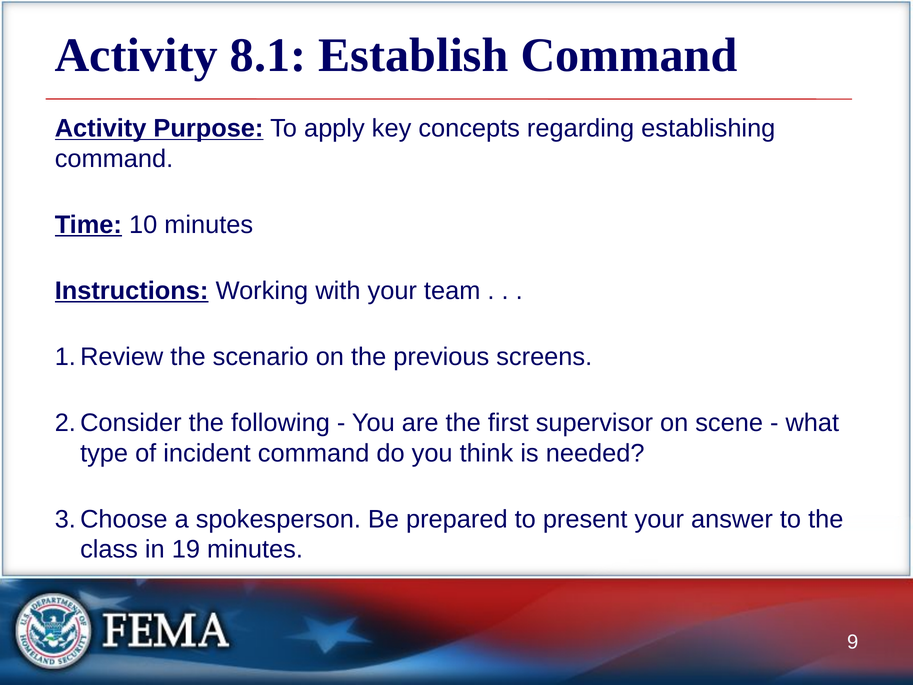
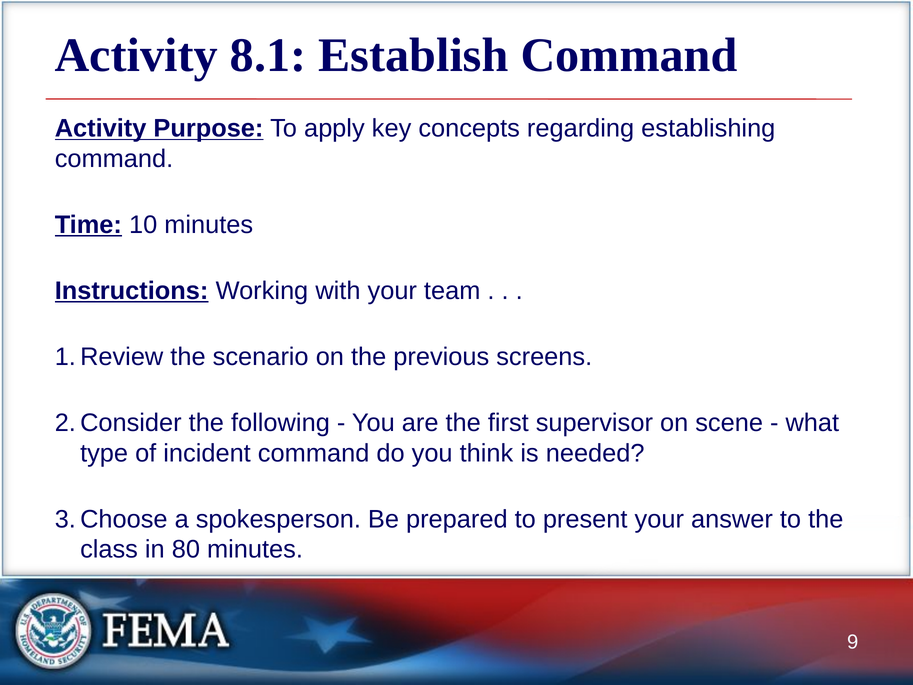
19: 19 -> 80
